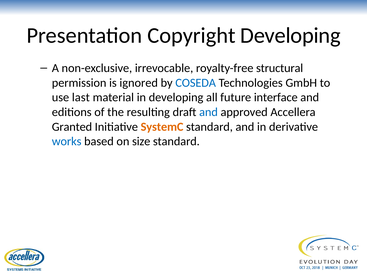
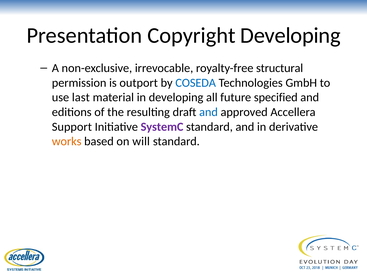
ignored: ignored -> outport
interface: interface -> specified
Granted: Granted -> Support
SystemC colour: orange -> purple
works colour: blue -> orange
size: size -> will
